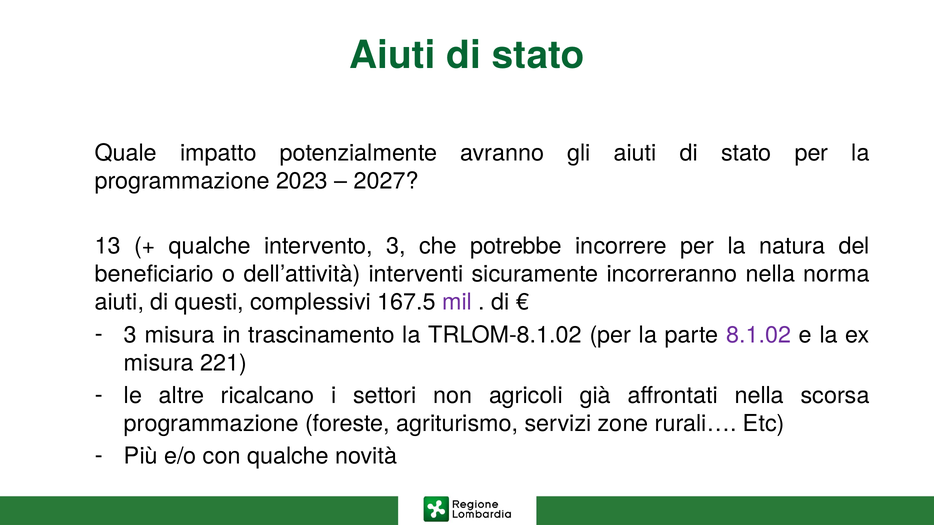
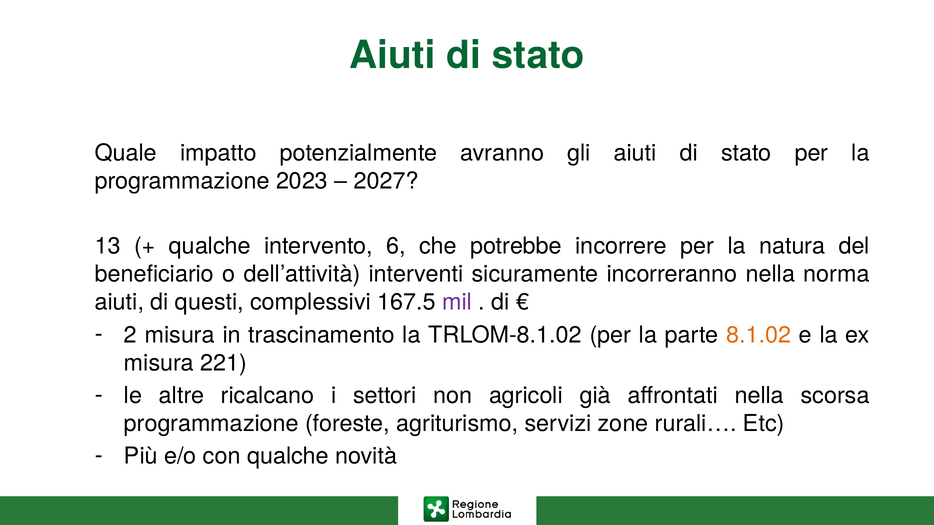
intervento 3: 3 -> 6
3 at (130, 335): 3 -> 2
8.1.02 colour: purple -> orange
